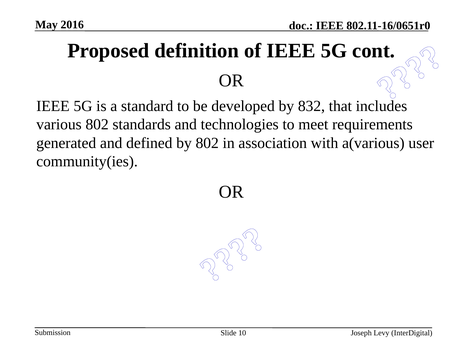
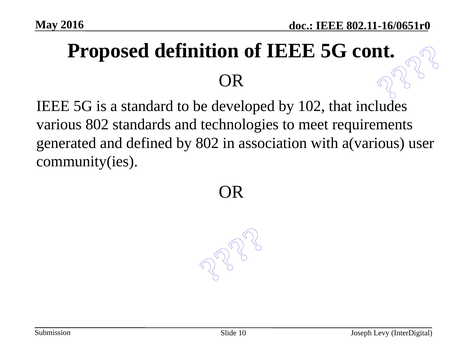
832: 832 -> 102
